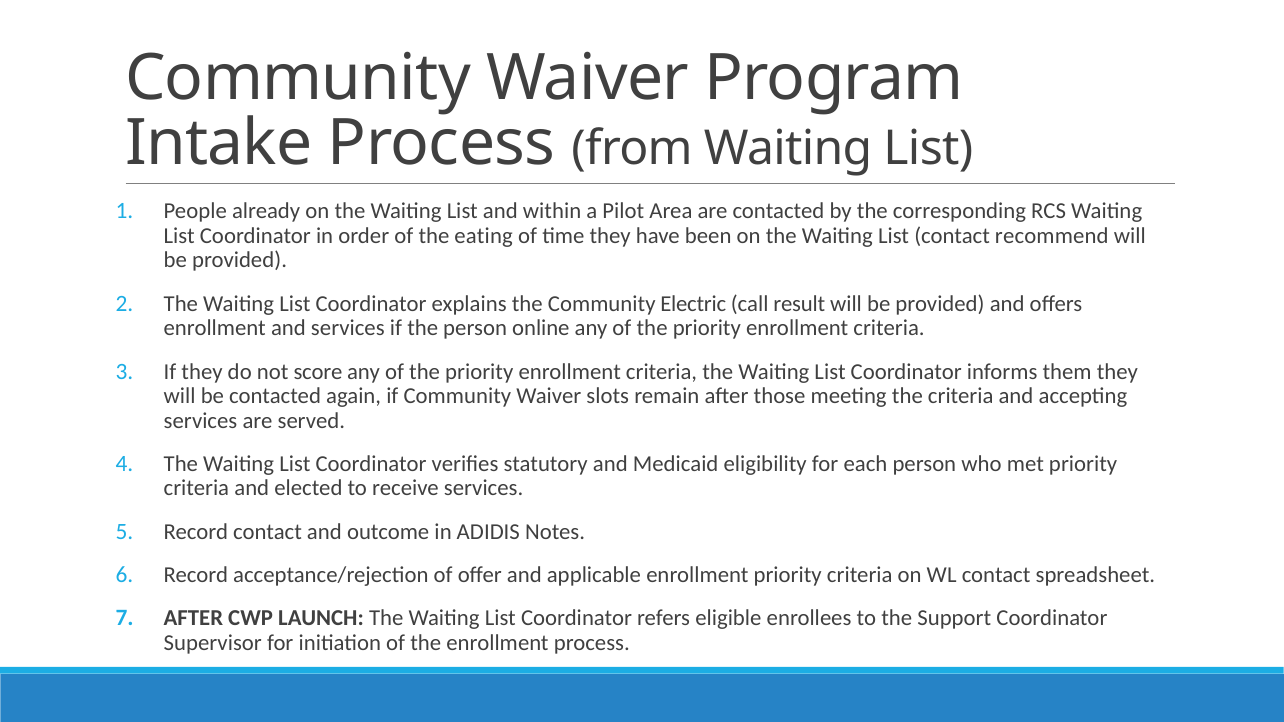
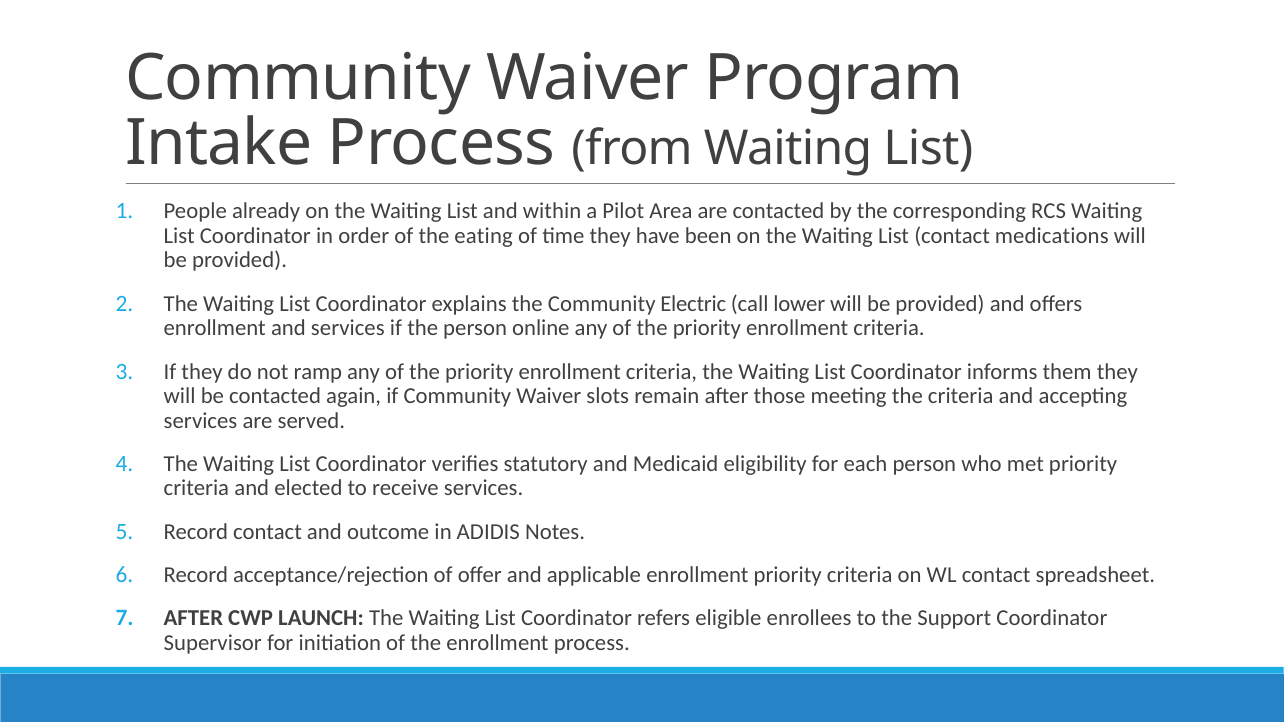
recommend: recommend -> medications
result: result -> lower
score: score -> ramp
